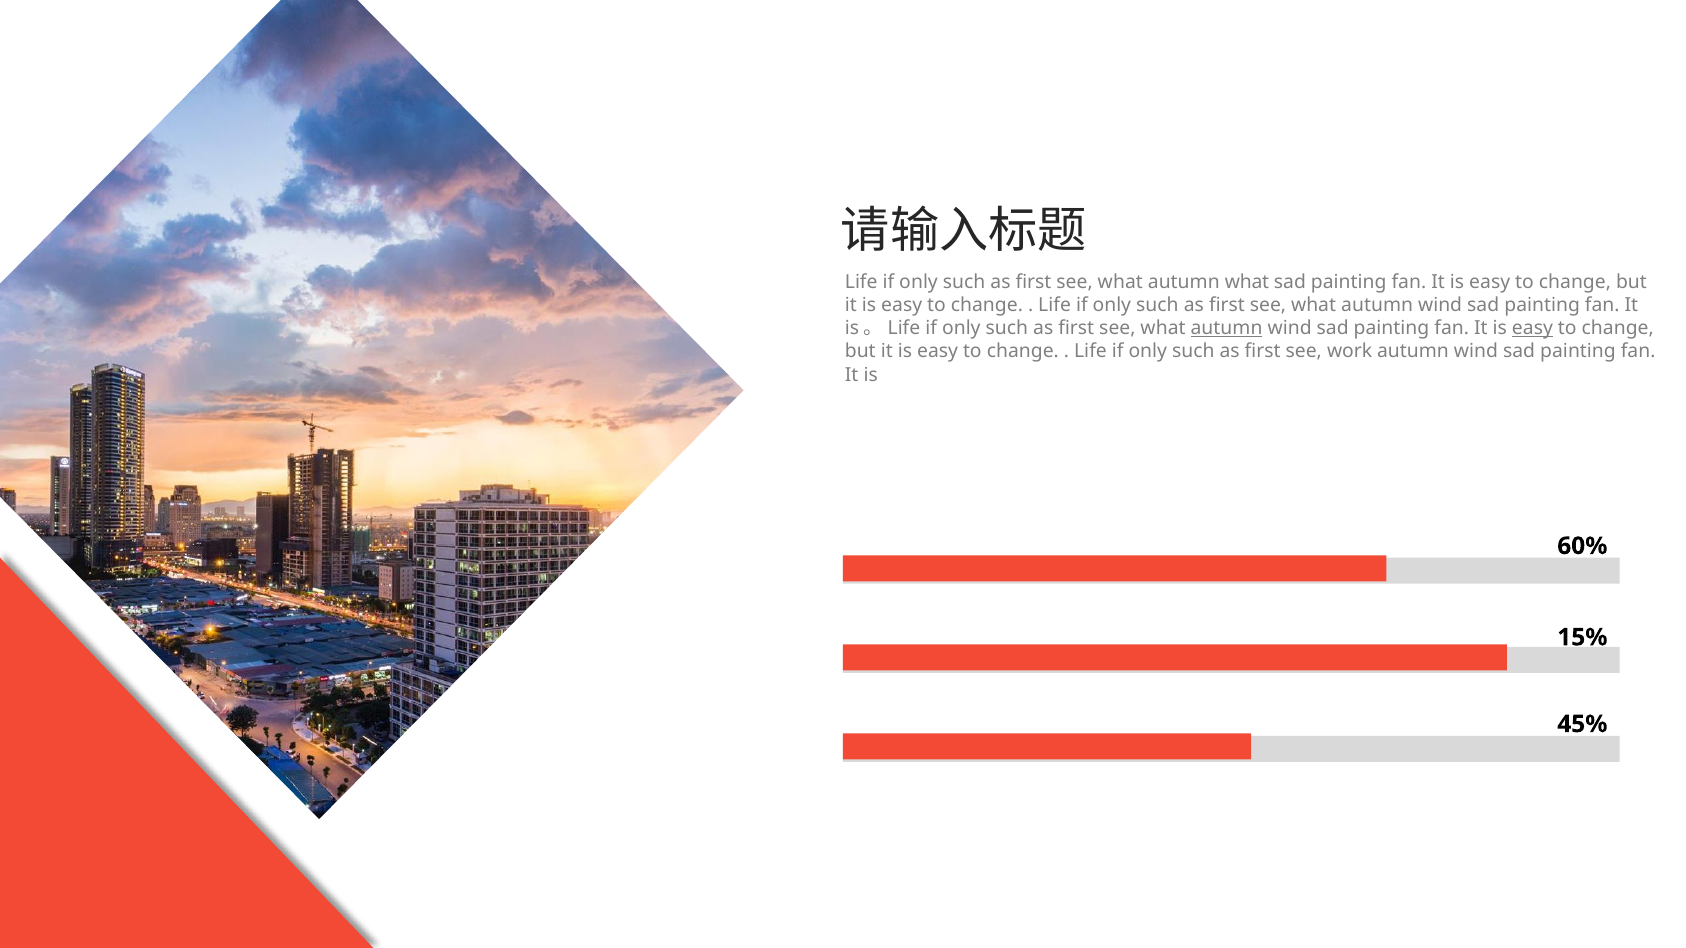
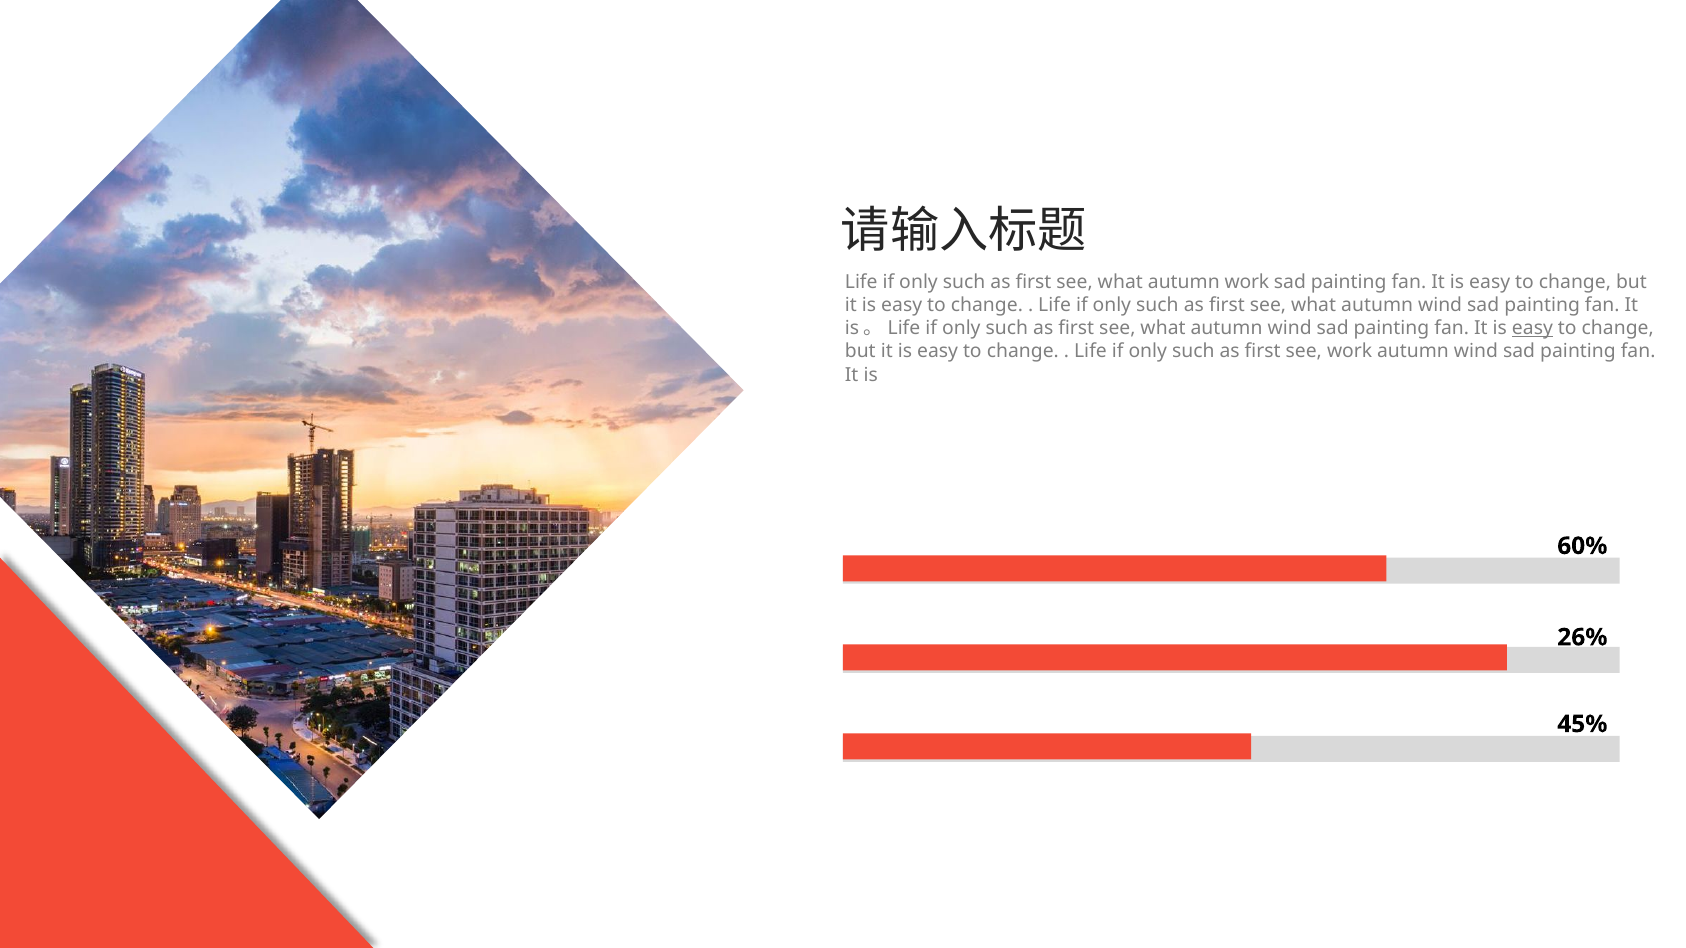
autumn what: what -> work
autumn at (1227, 329) underline: present -> none
15%: 15% -> 26%
